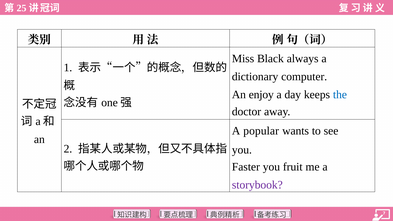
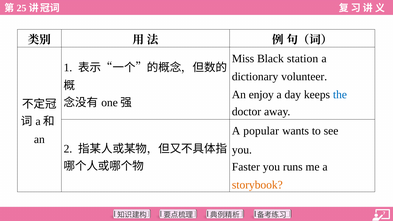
always: always -> station
computer: computer -> volunteer
fruit: fruit -> runs
storybook colour: purple -> orange
